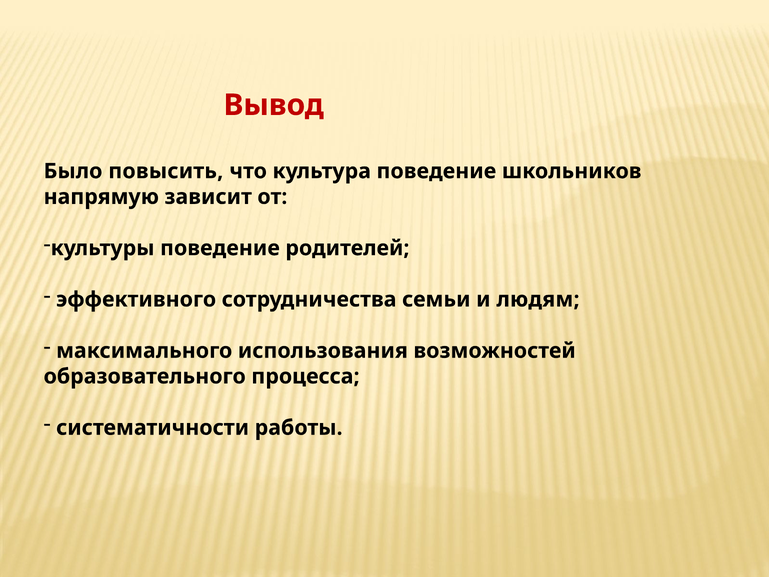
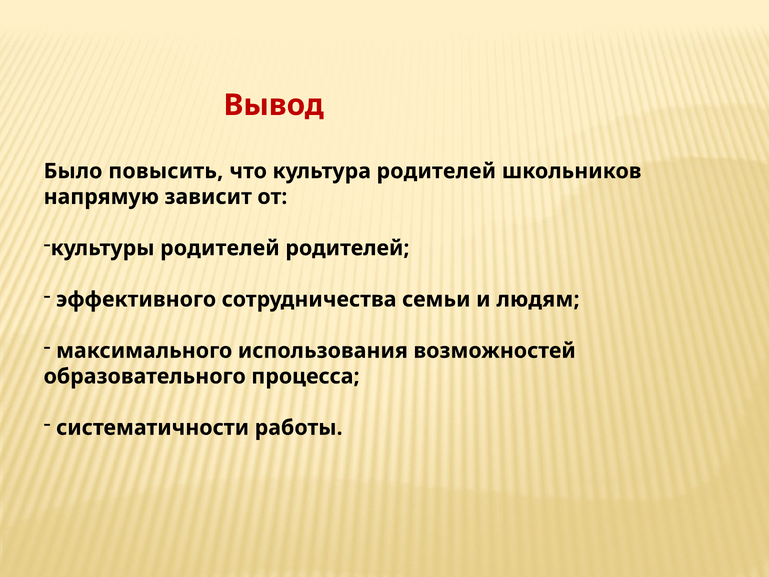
культура поведение: поведение -> родителей
культуры поведение: поведение -> родителей
